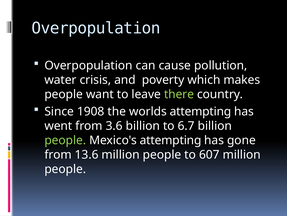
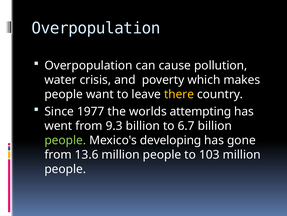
there colour: light green -> yellow
1908: 1908 -> 1977
3.6: 3.6 -> 9.3
Mexico's attempting: attempting -> developing
607: 607 -> 103
